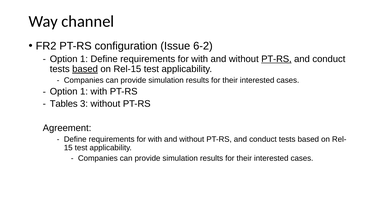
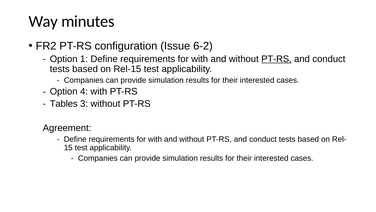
channel: channel -> minutes
based at (85, 69) underline: present -> none
1 at (84, 91): 1 -> 4
